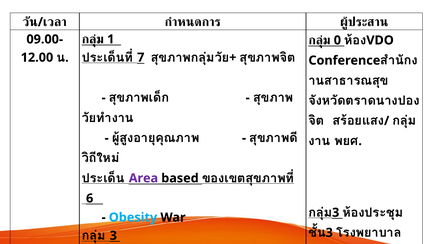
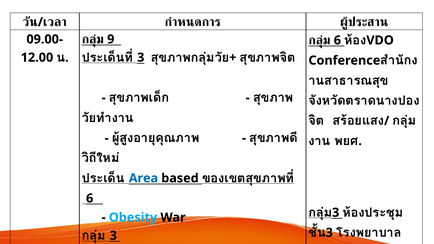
1: 1 -> 9
0 at (337, 40): 0 -> 6
7 at (141, 58): 7 -> 3
Area colour: purple -> blue
